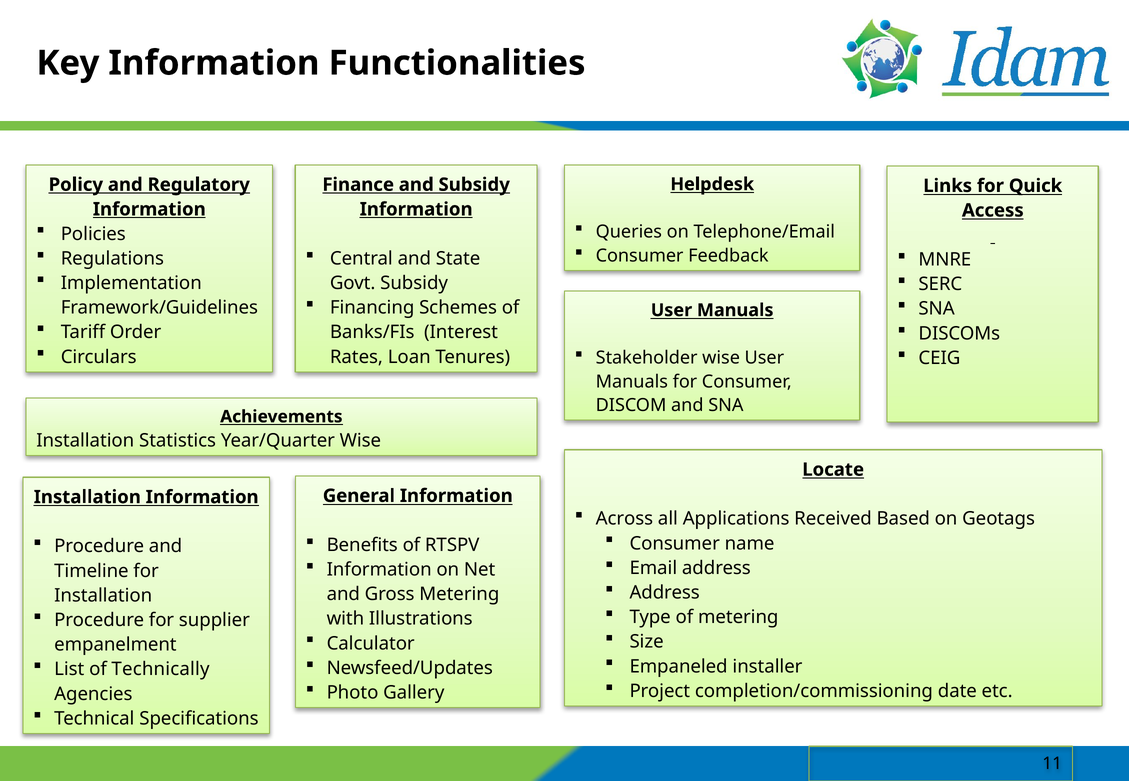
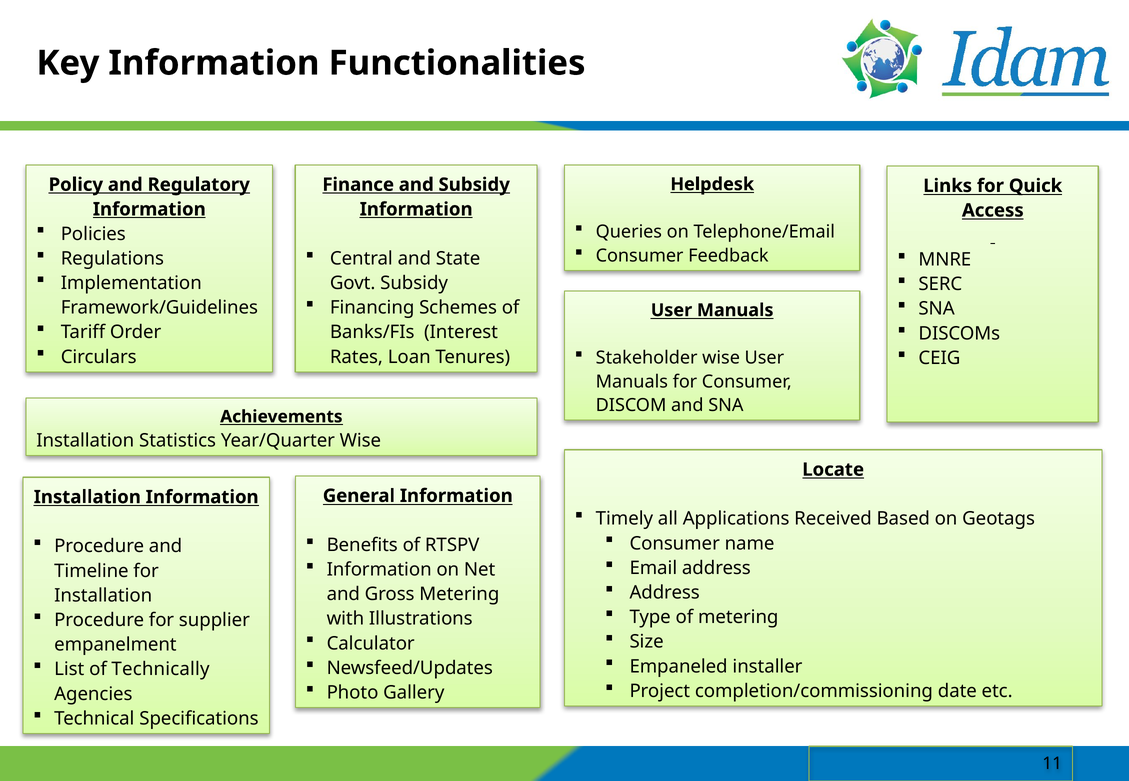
Across: Across -> Timely
